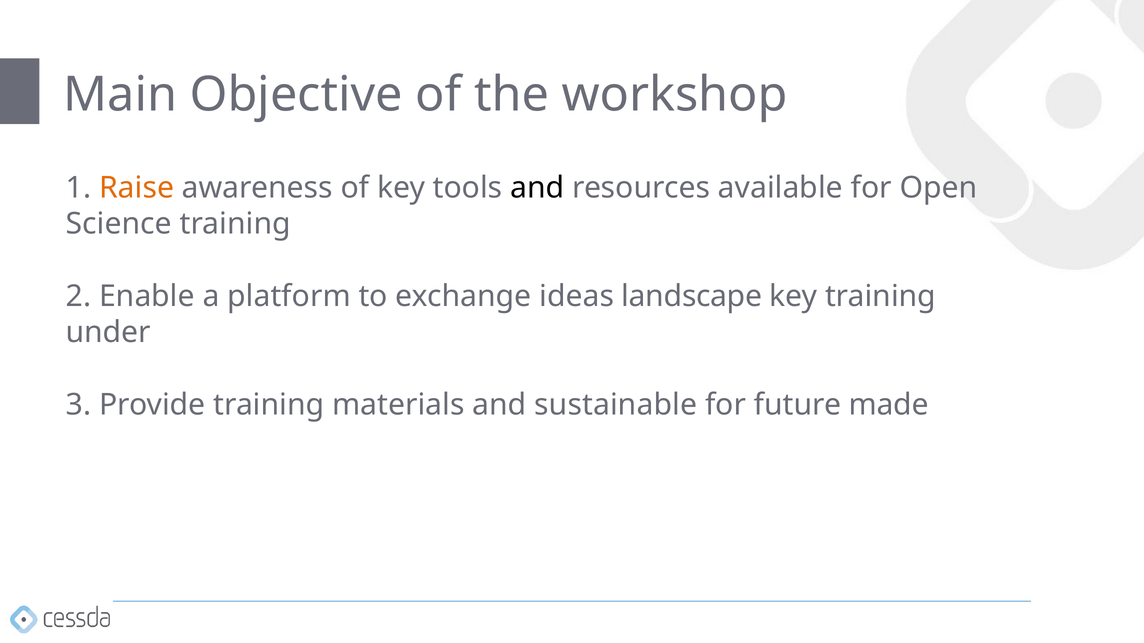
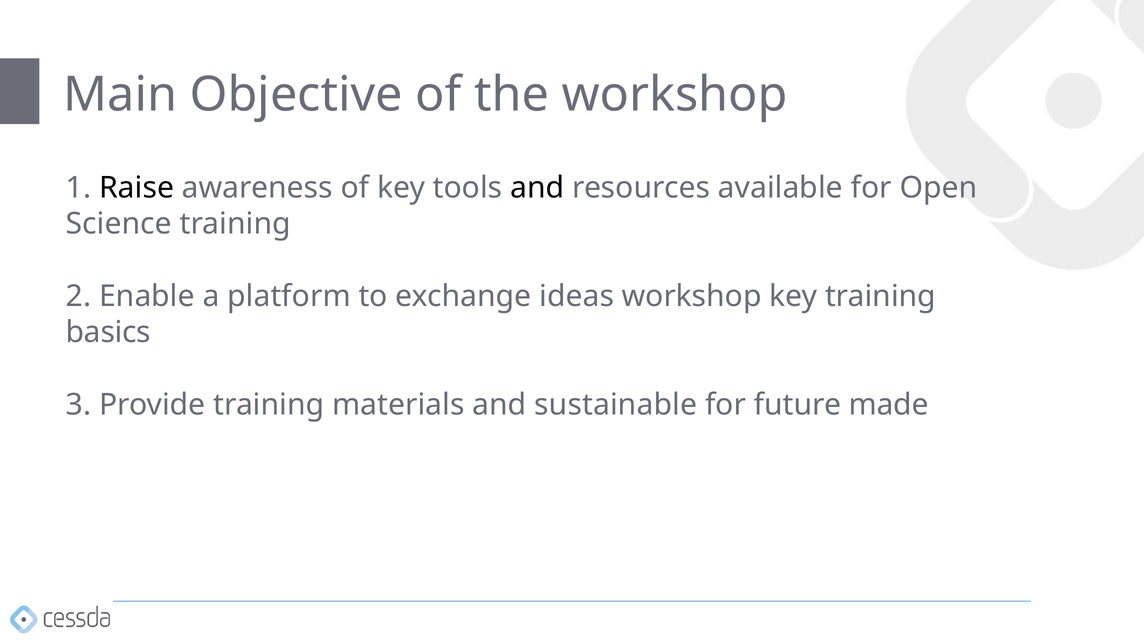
Raise colour: orange -> black
ideas landscape: landscape -> workshop
under: under -> basics
